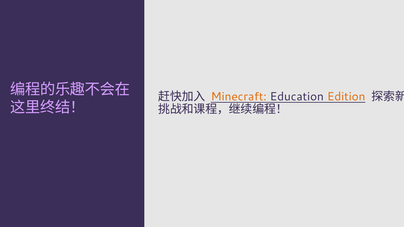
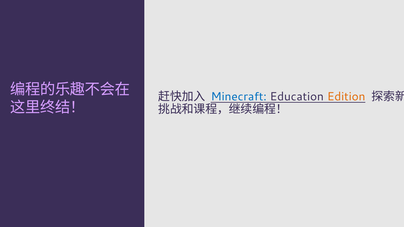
Minecraft colour: orange -> blue
